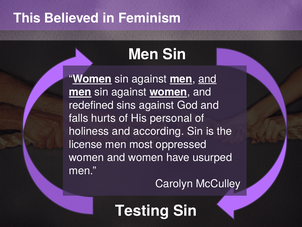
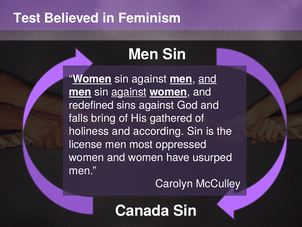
This: This -> Test
against at (129, 92) underline: none -> present
hurts: hurts -> bring
personal: personal -> gathered
Testing: Testing -> Canada
